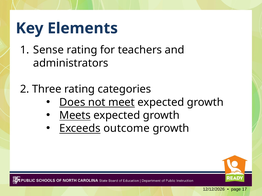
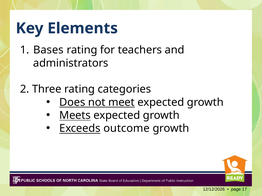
Sense: Sense -> Bases
